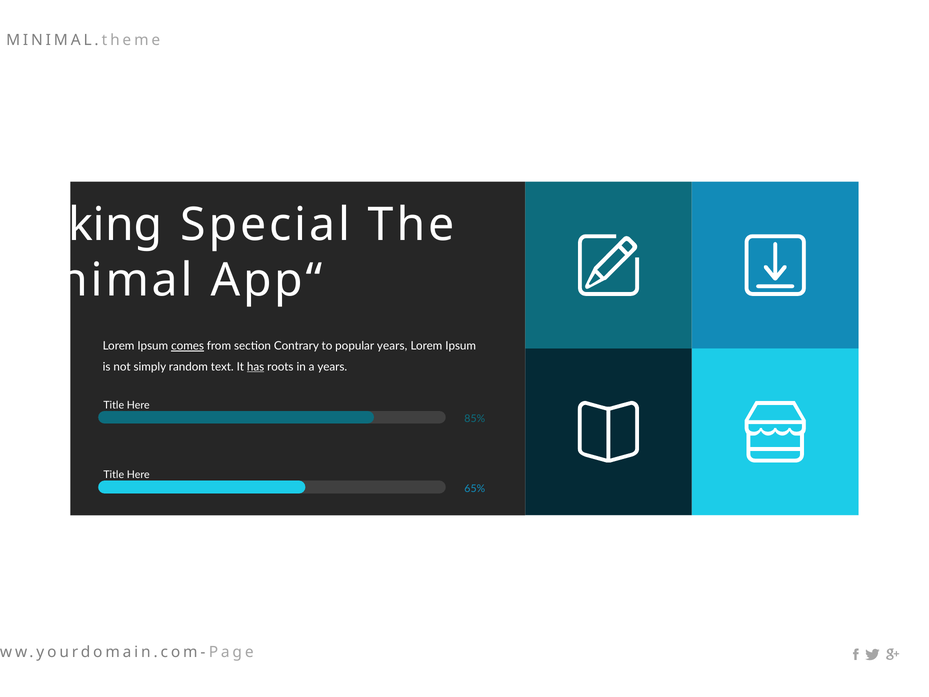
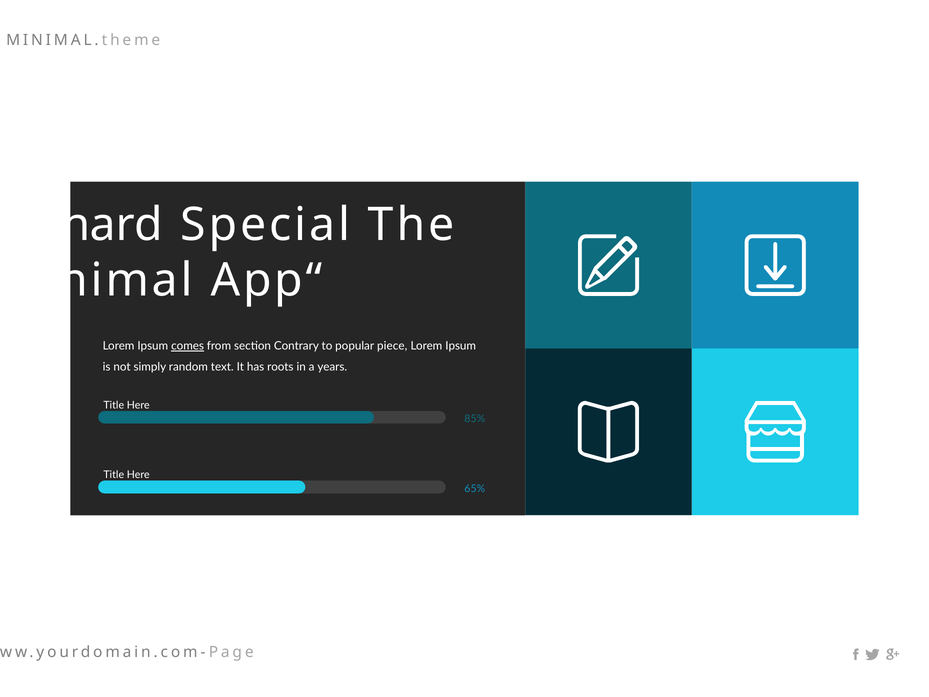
Making: Making -> Richard
popular years: years -> piece
has underline: present -> none
